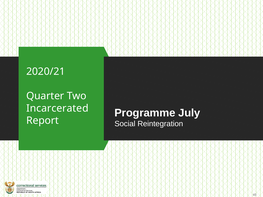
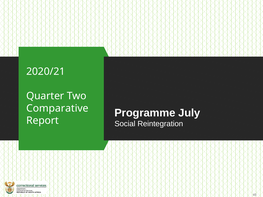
Incarcerated: Incarcerated -> Comparative
